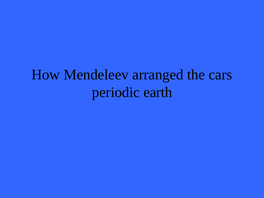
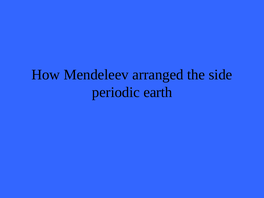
cars: cars -> side
